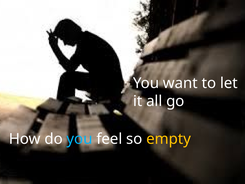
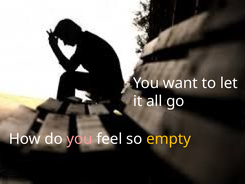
you at (80, 139) colour: light blue -> pink
